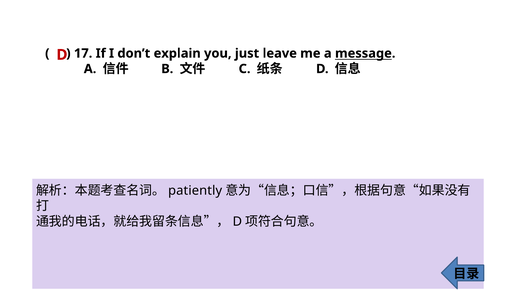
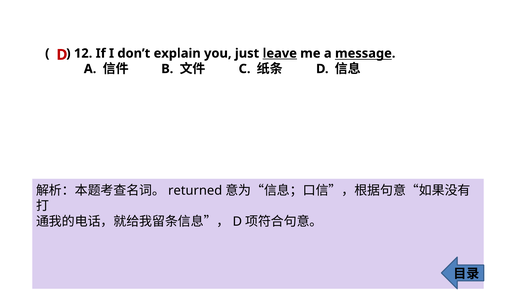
17: 17 -> 12
leave underline: none -> present
patiently: patiently -> returned
